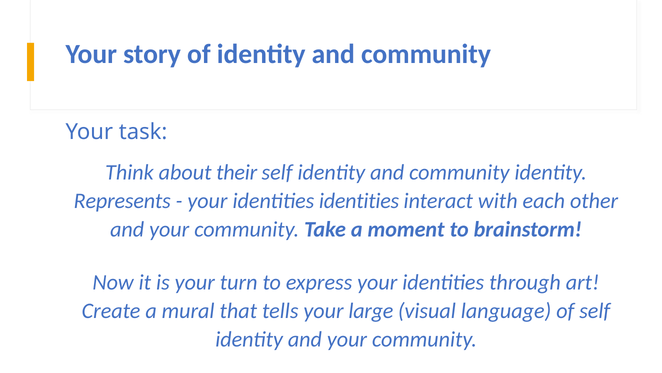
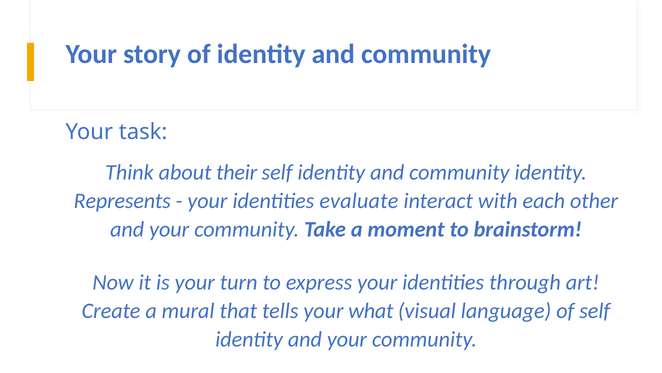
identities identities: identities -> evaluate
large: large -> what
